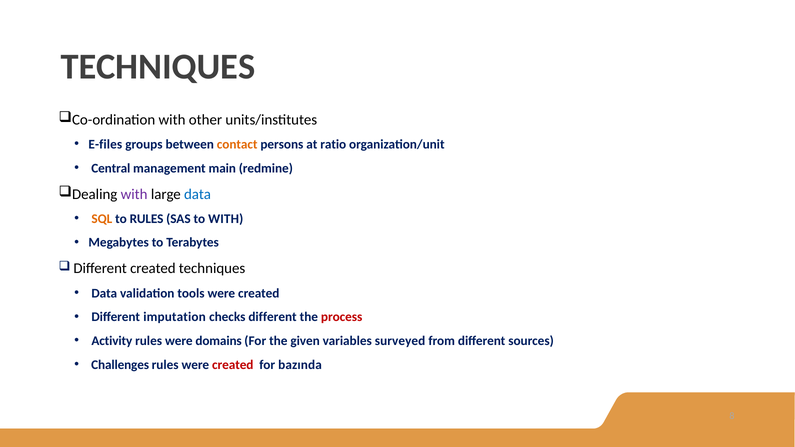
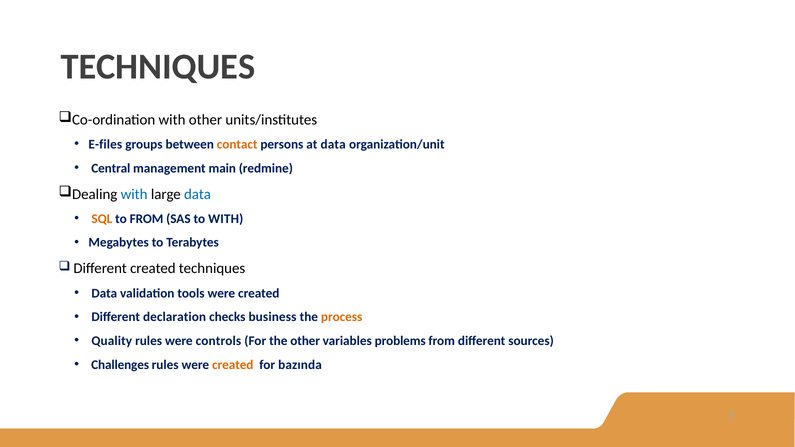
at ratio: ratio -> data
with at (134, 194) colour: purple -> blue
to RULES: RULES -> FROM
imputation: imputation -> declaration
checks different: different -> business
process colour: red -> orange
Activity: Activity -> Quality
domains: domains -> controls
the given: given -> other
surveyed: surveyed -> problems
created at (233, 365) colour: red -> orange
